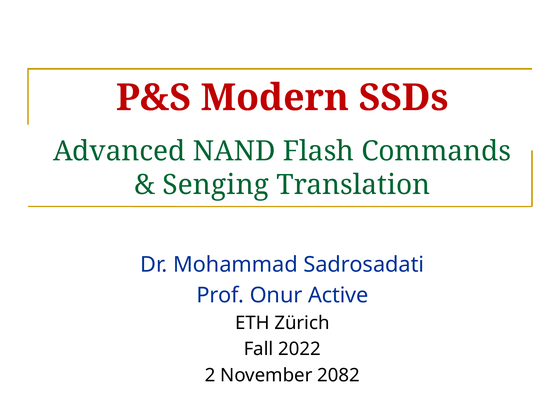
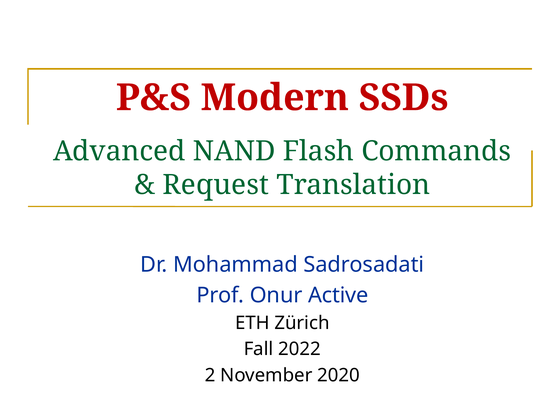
Senging: Senging -> Request
2082: 2082 -> 2020
